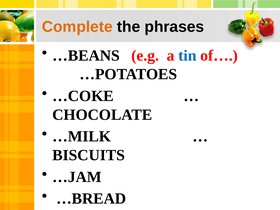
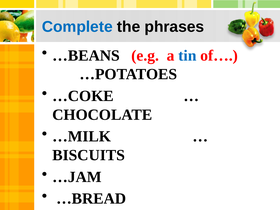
Complete colour: orange -> blue
